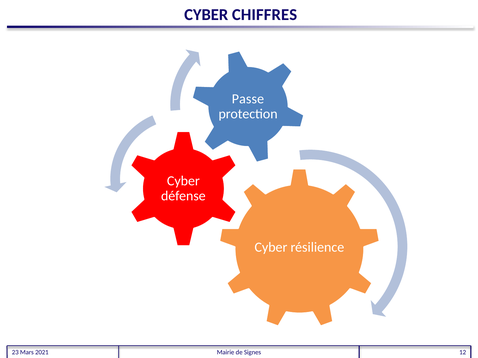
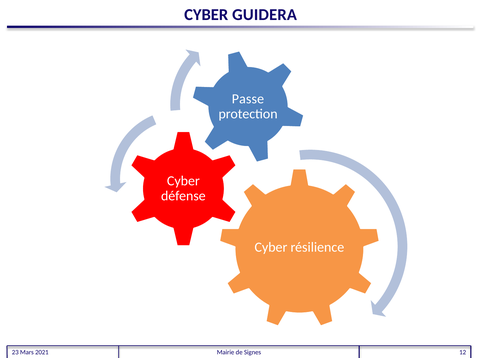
CHIFFRES: CHIFFRES -> GUIDERA
